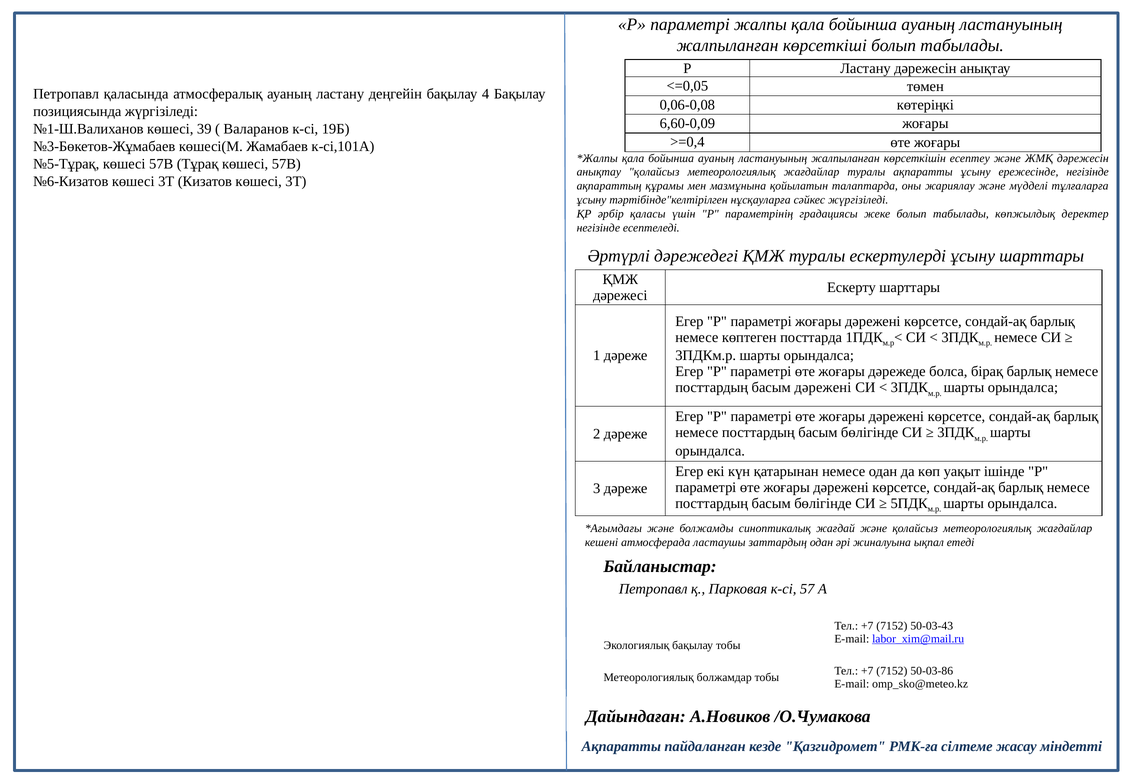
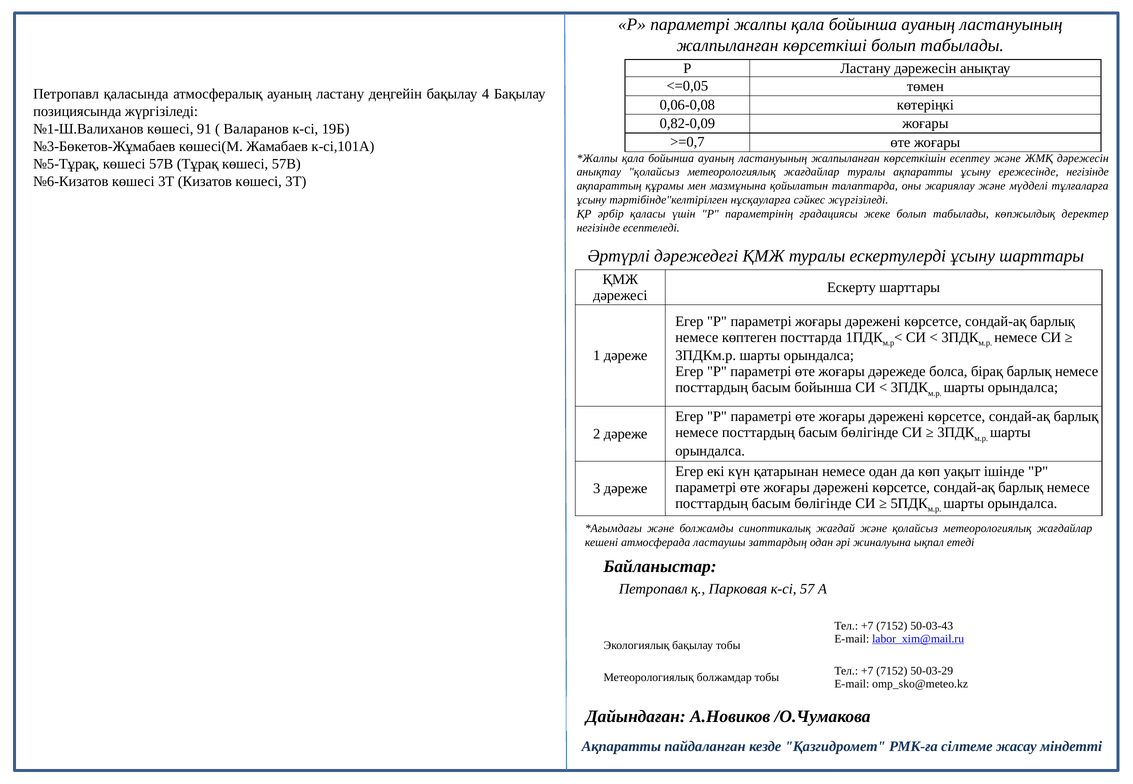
6,60-0,09: 6,60-0,09 -> 0,82-0,09
39: 39 -> 91
>=0,4: >=0,4 -> >=0,7
басым дәрежені: дәрежені -> бойынша
50-03-86: 50-03-86 -> 50-03-29
